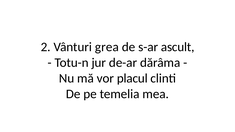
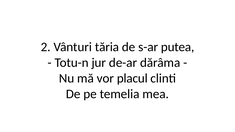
grea: grea -> tăria
ascult: ascult -> putea
